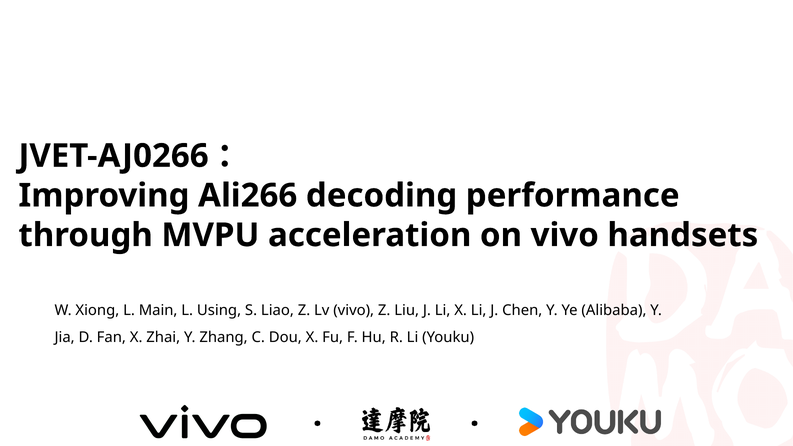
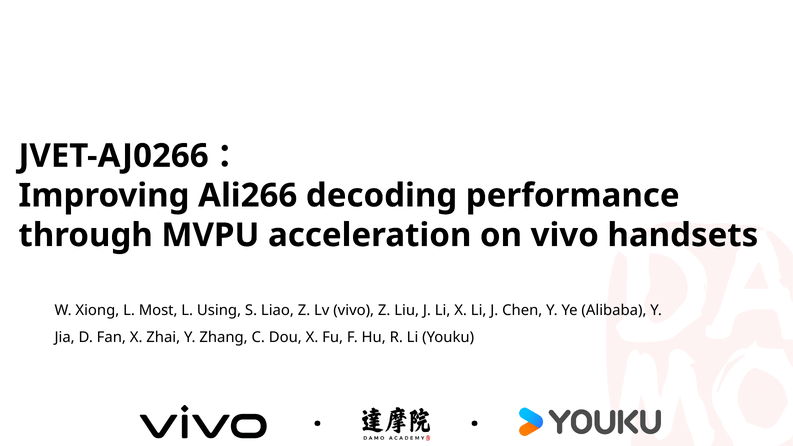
Main: Main -> Most
